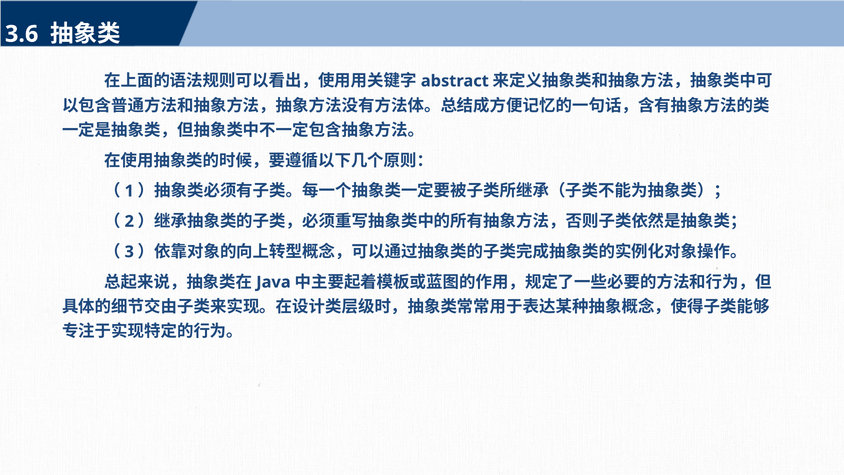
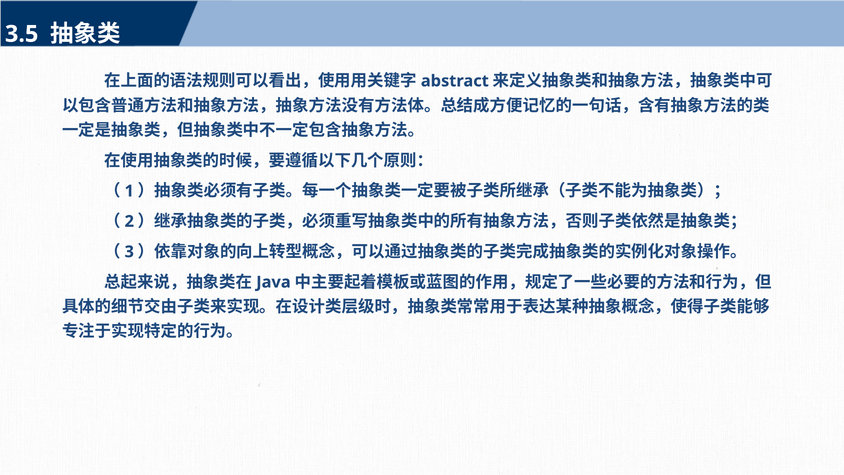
3.6: 3.6 -> 3.5
